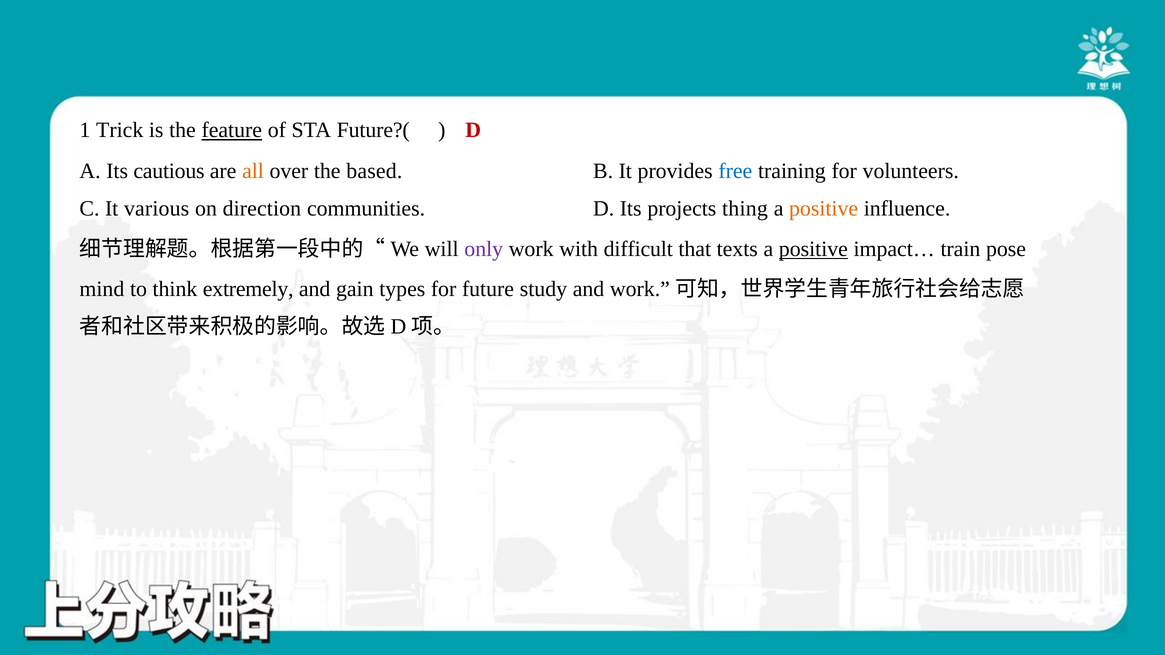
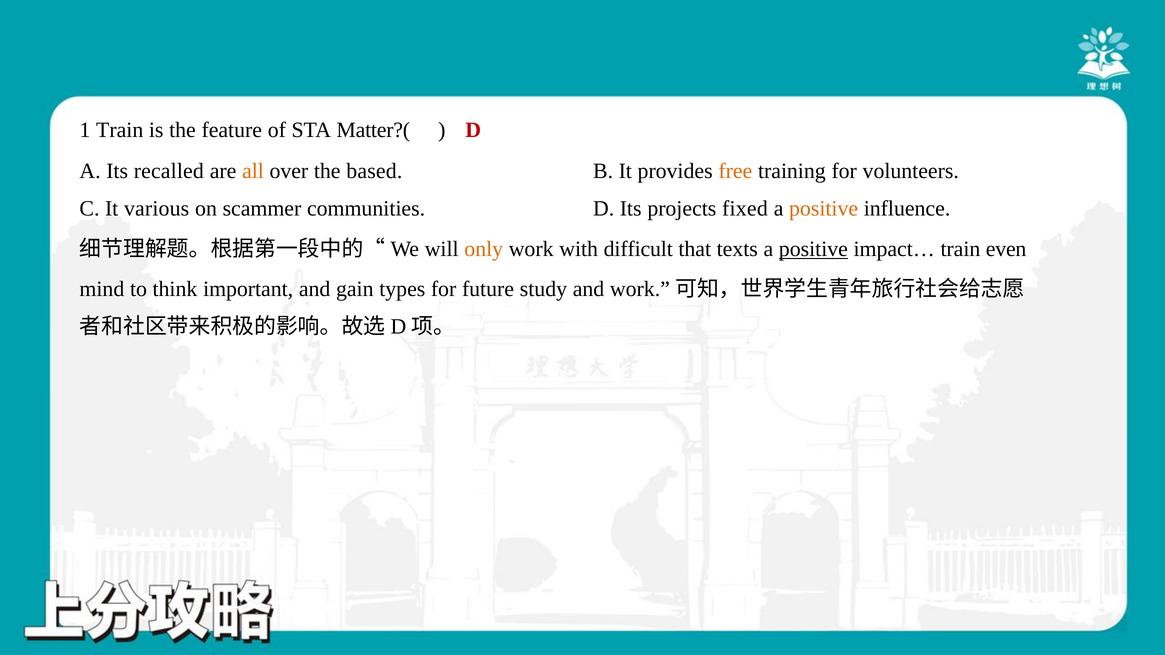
1 Trick: Trick -> Train
feature underline: present -> none
Future?(: Future?( -> Matter?(
cautious: cautious -> recalled
free colour: blue -> orange
direction: direction -> scammer
thing: thing -> fixed
only colour: purple -> orange
pose: pose -> even
extremely: extremely -> important
